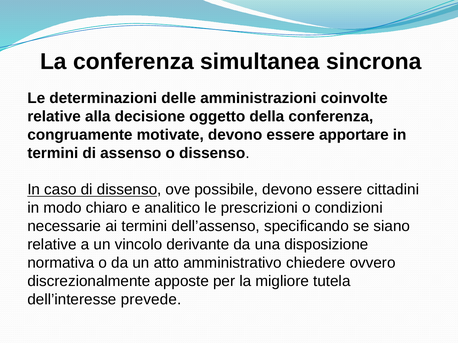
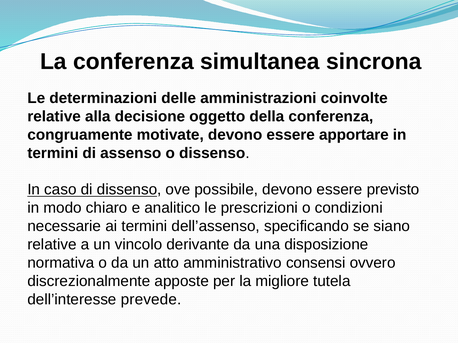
cittadini: cittadini -> previsto
chiedere: chiedere -> consensi
